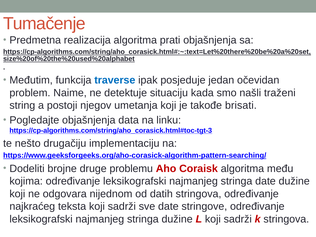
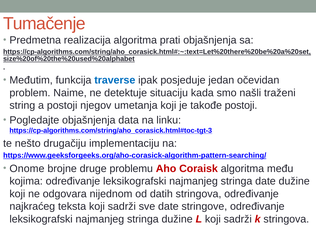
takođe brisati: brisati -> postoji
Dodeliti: Dodeliti -> Onome
